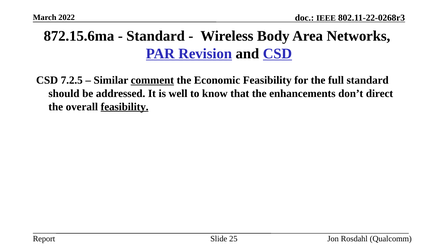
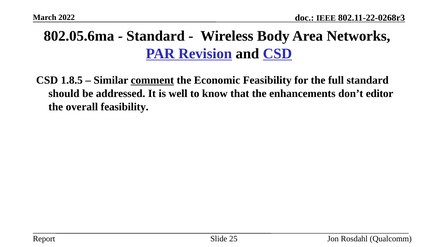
872.15.6ma: 872.15.6ma -> 802.05.6ma
7.2.5: 7.2.5 -> 1.8.5
direct: direct -> editor
feasibility at (125, 106) underline: present -> none
